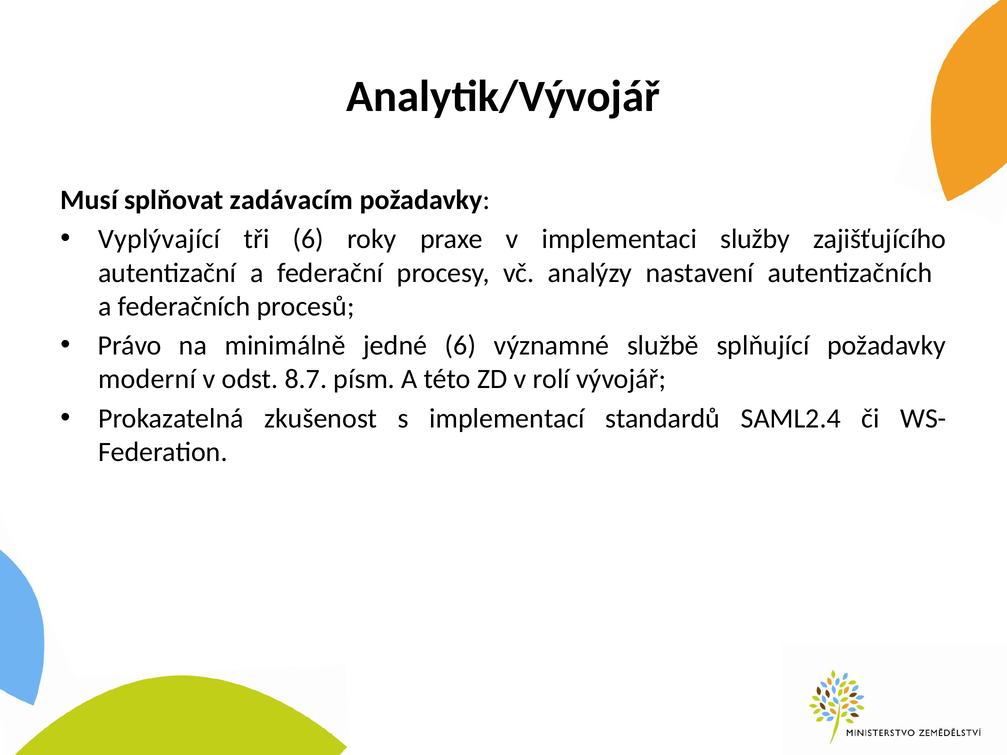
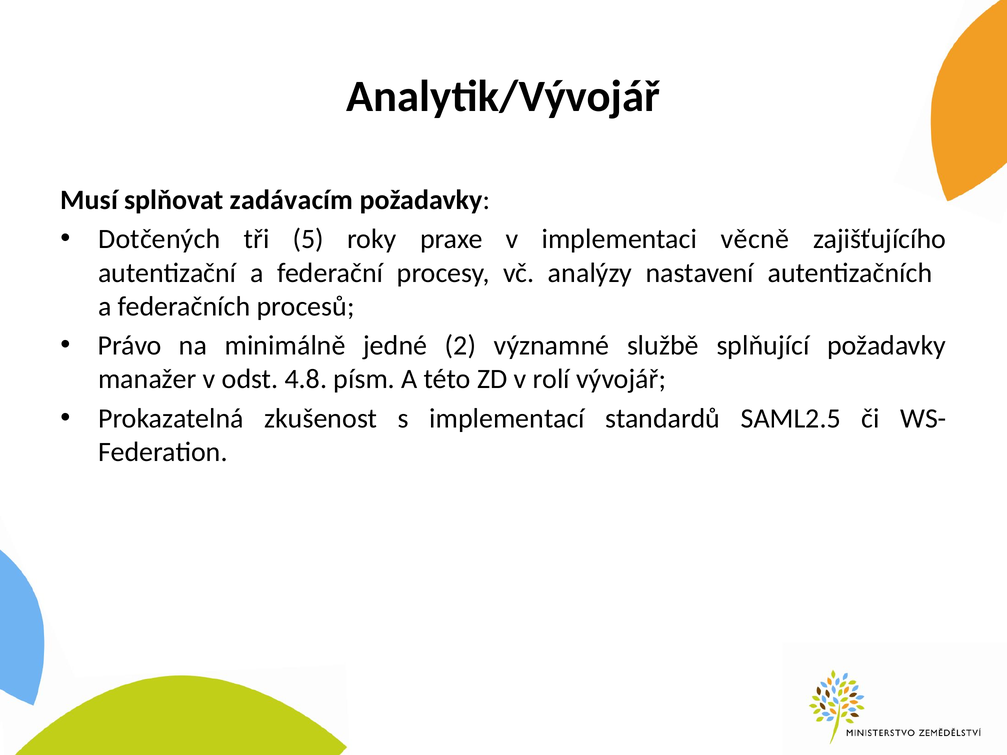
Vyplývající: Vyplývající -> Dotčených
tři 6: 6 -> 5
služby: služby -> věcně
jedné 6: 6 -> 2
moderní: moderní -> manažer
8.7: 8.7 -> 4.8
SAML2.4: SAML2.4 -> SAML2.5
